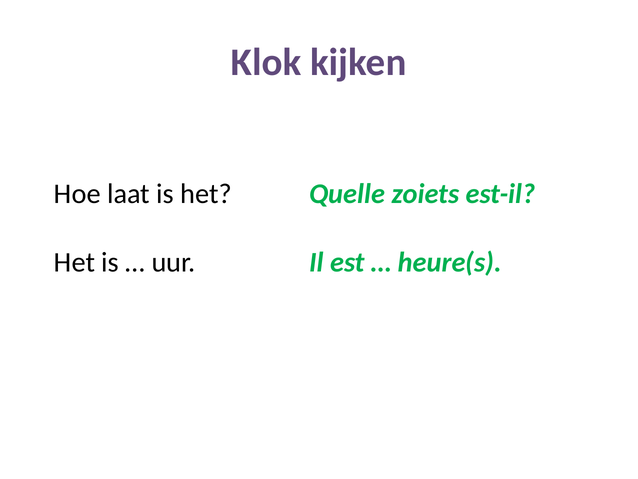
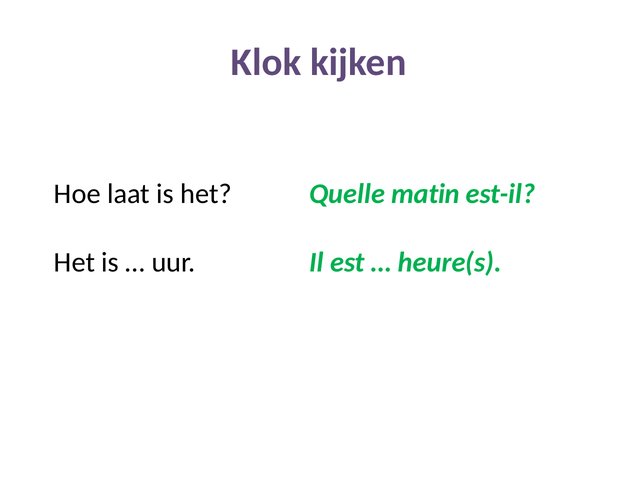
zoiets: zoiets -> matin
